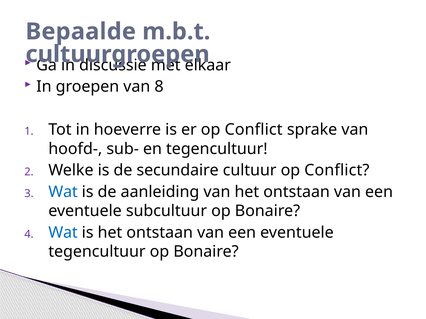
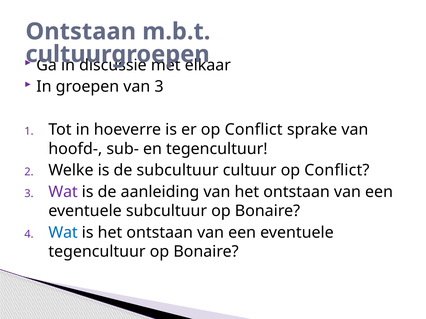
Bepaalde at (81, 32): Bepaalde -> Ontstaan
van 8: 8 -> 3
de secundaire: secundaire -> subcultuur
Wat at (63, 192) colour: blue -> purple
